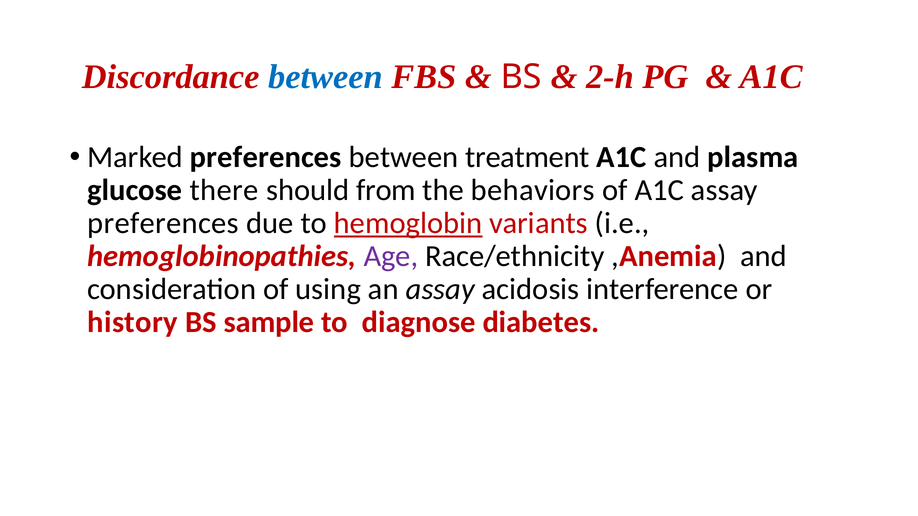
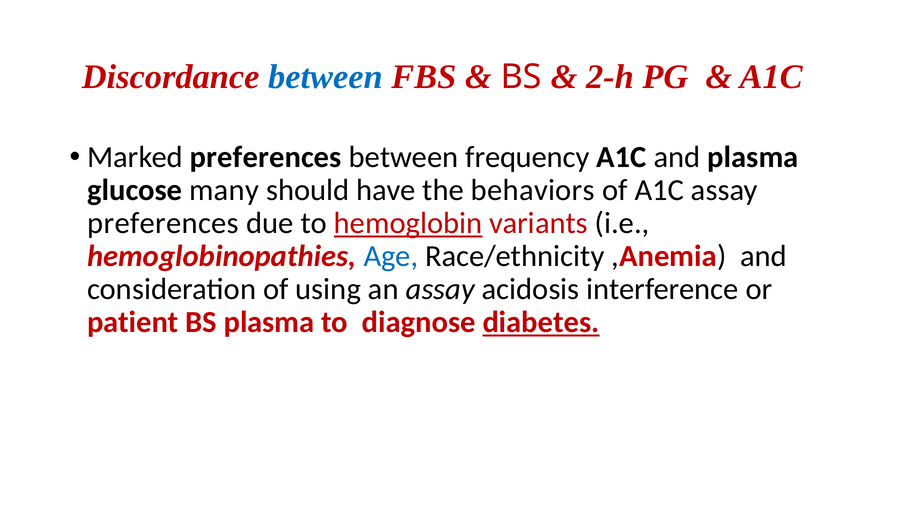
treatment: treatment -> frequency
there: there -> many
from: from -> have
Age colour: purple -> blue
history: history -> patient
BS sample: sample -> plasma
diabetes underline: none -> present
